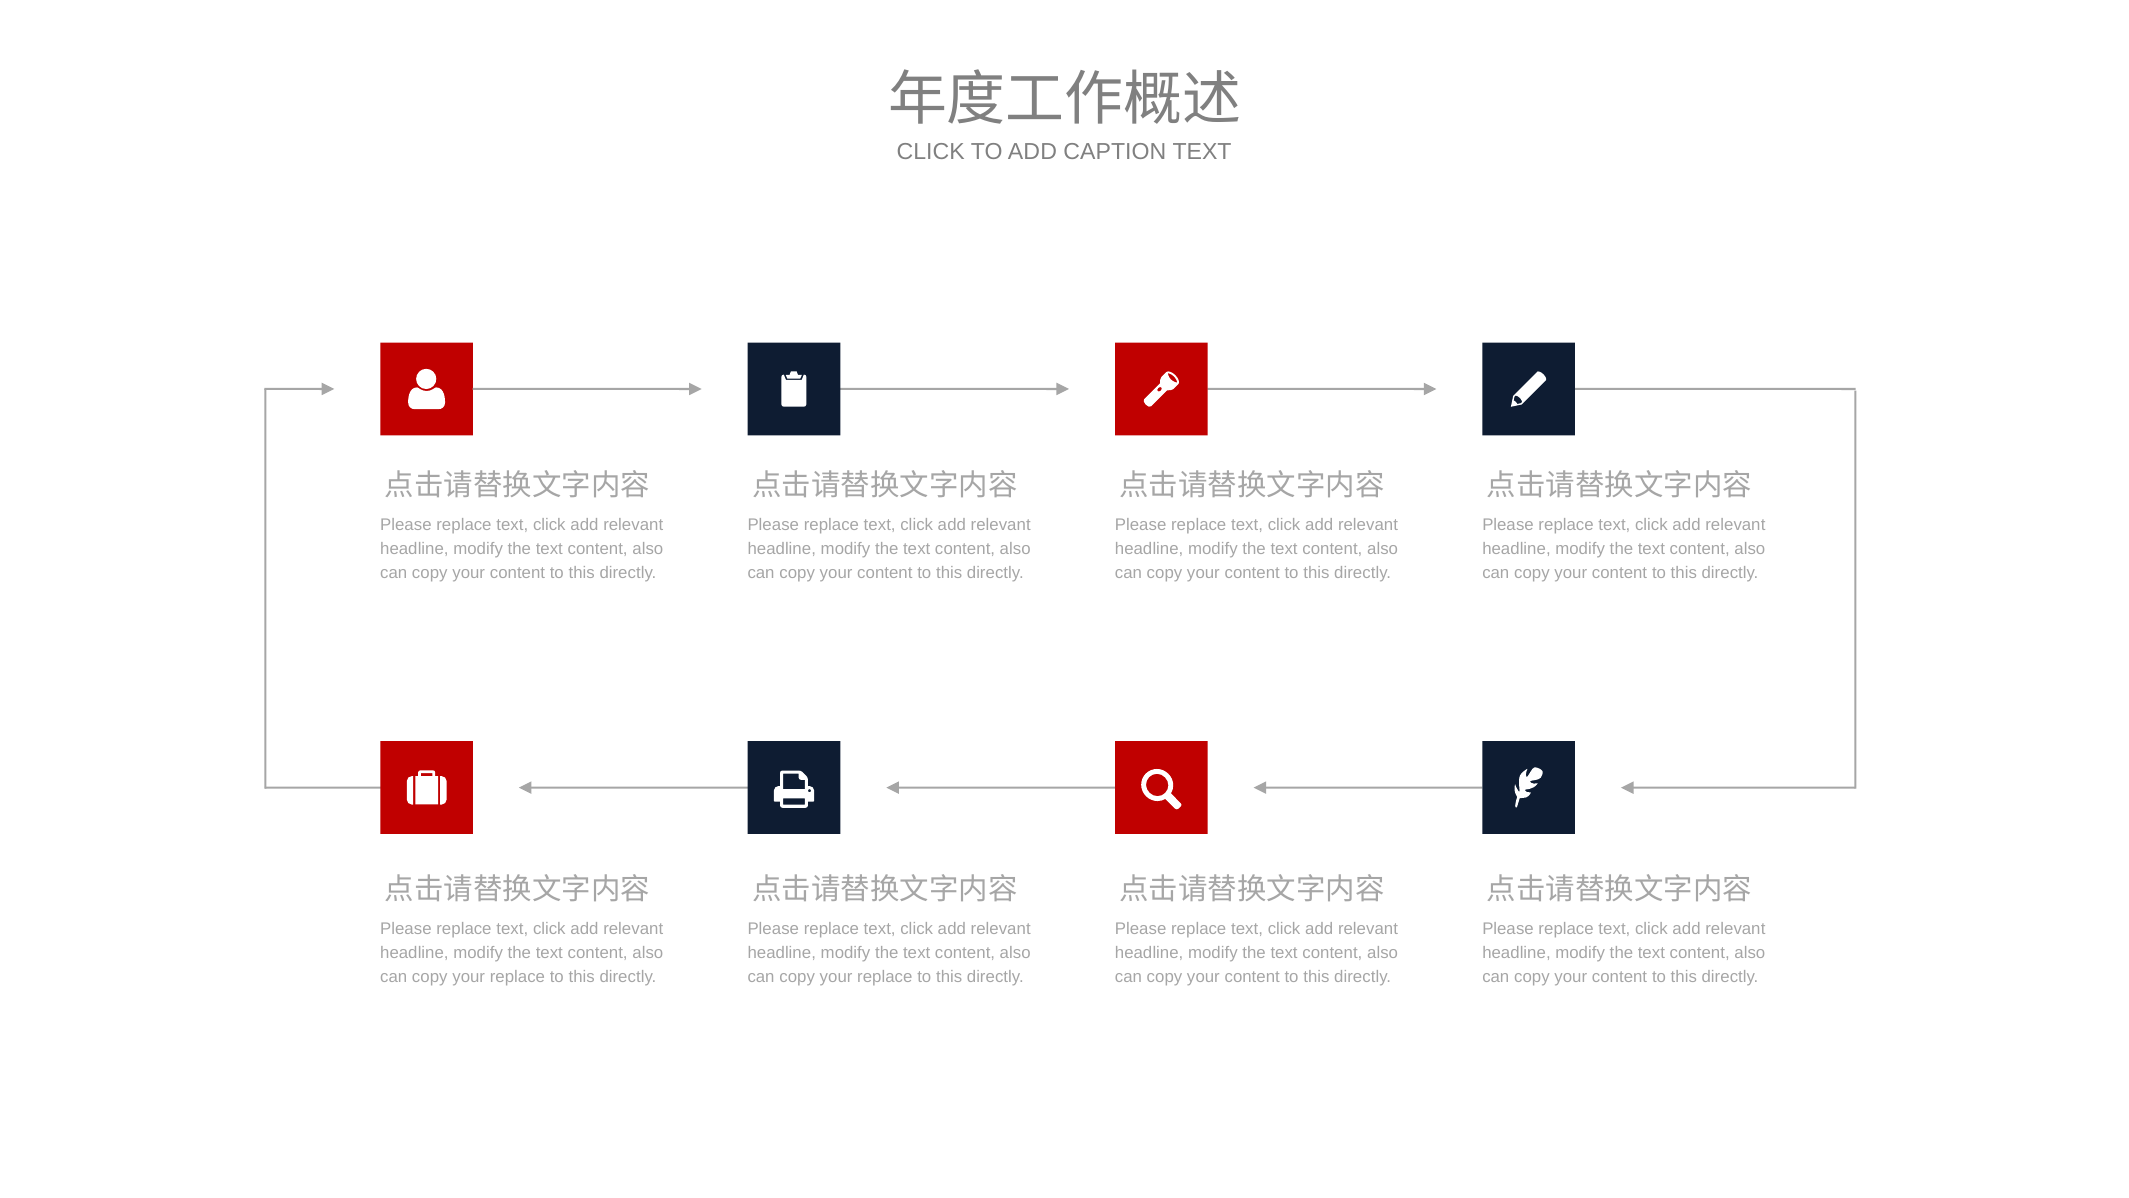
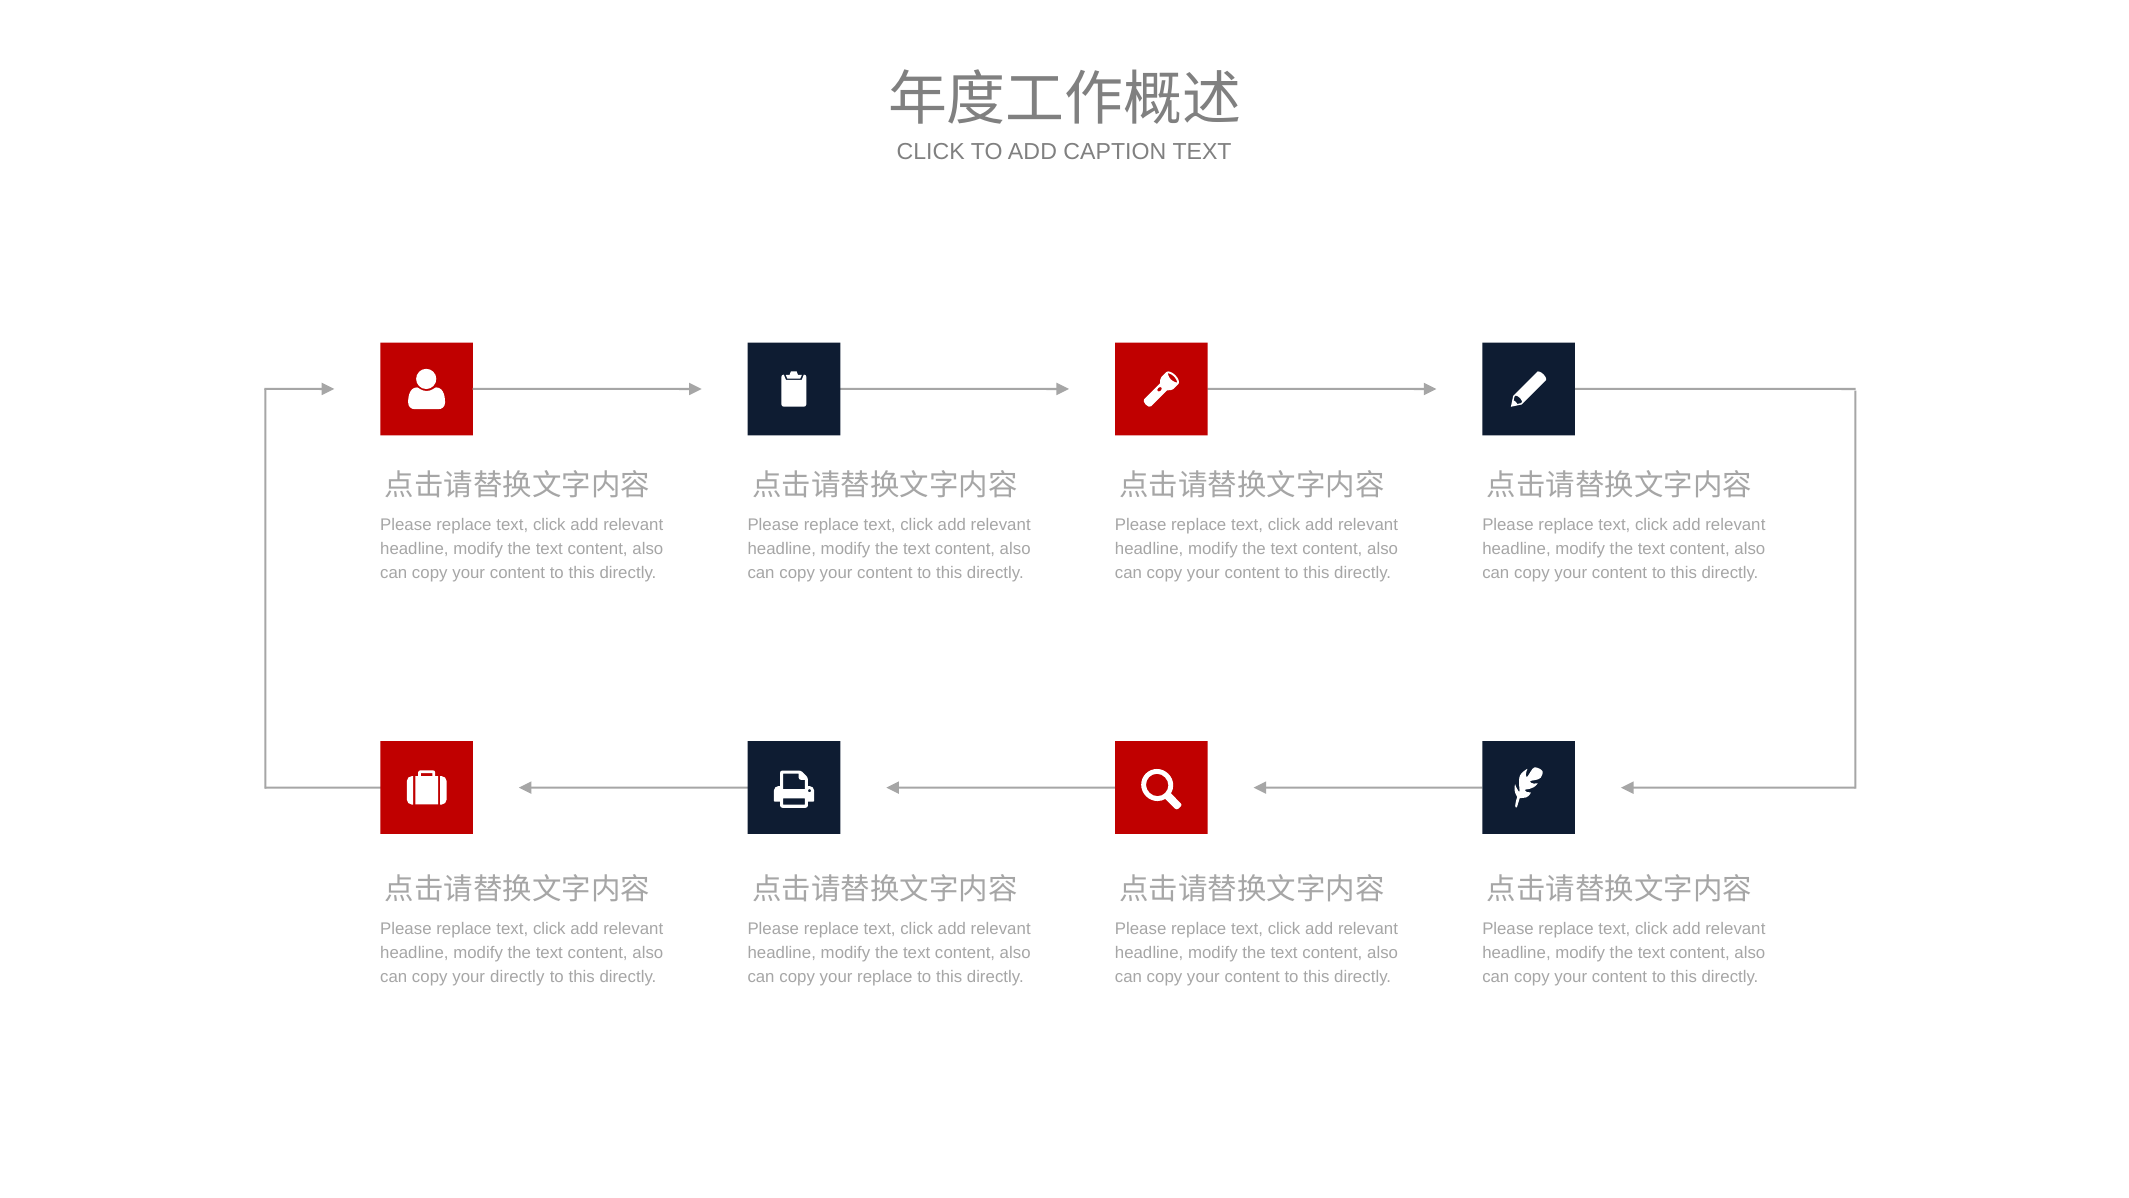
replace at (517, 976): replace -> directly
